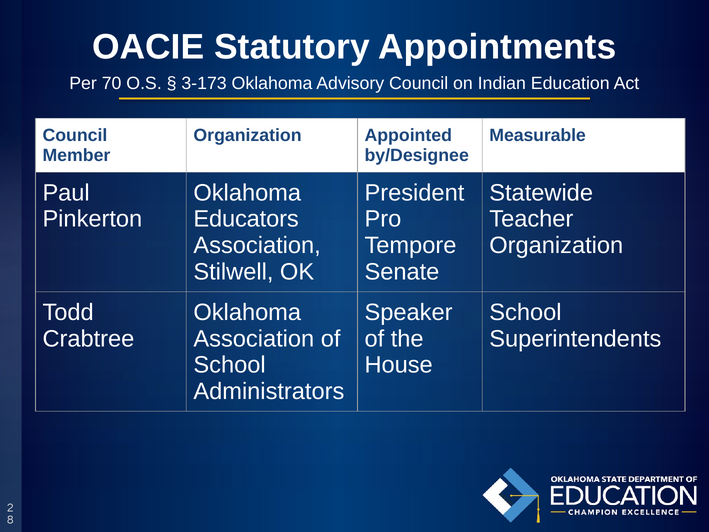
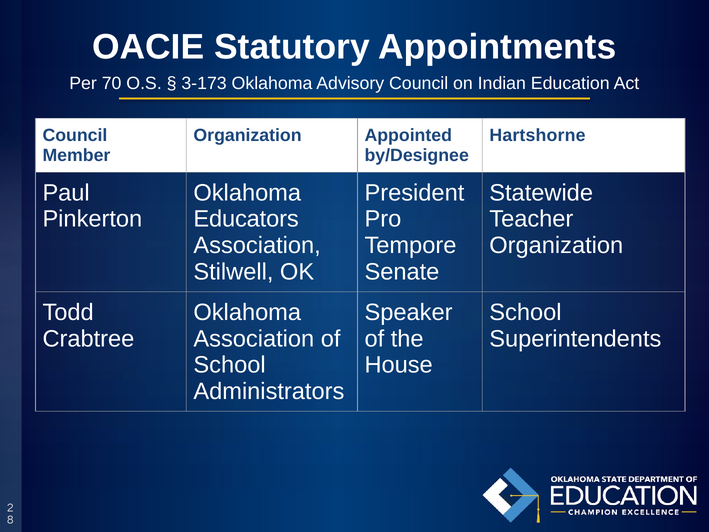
Measurable: Measurable -> Hartshorne
